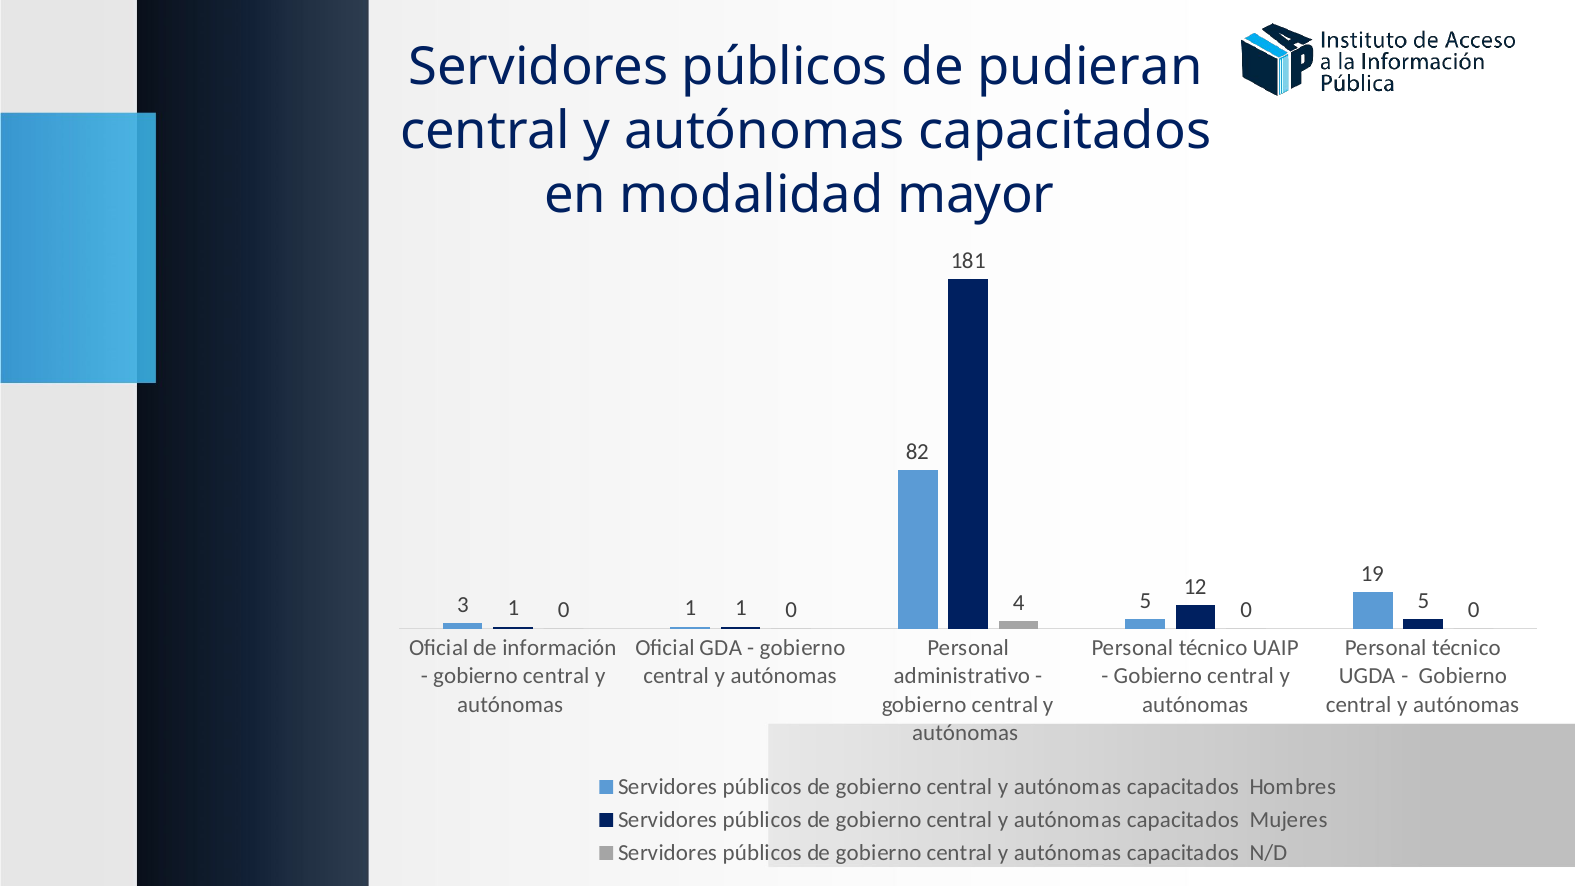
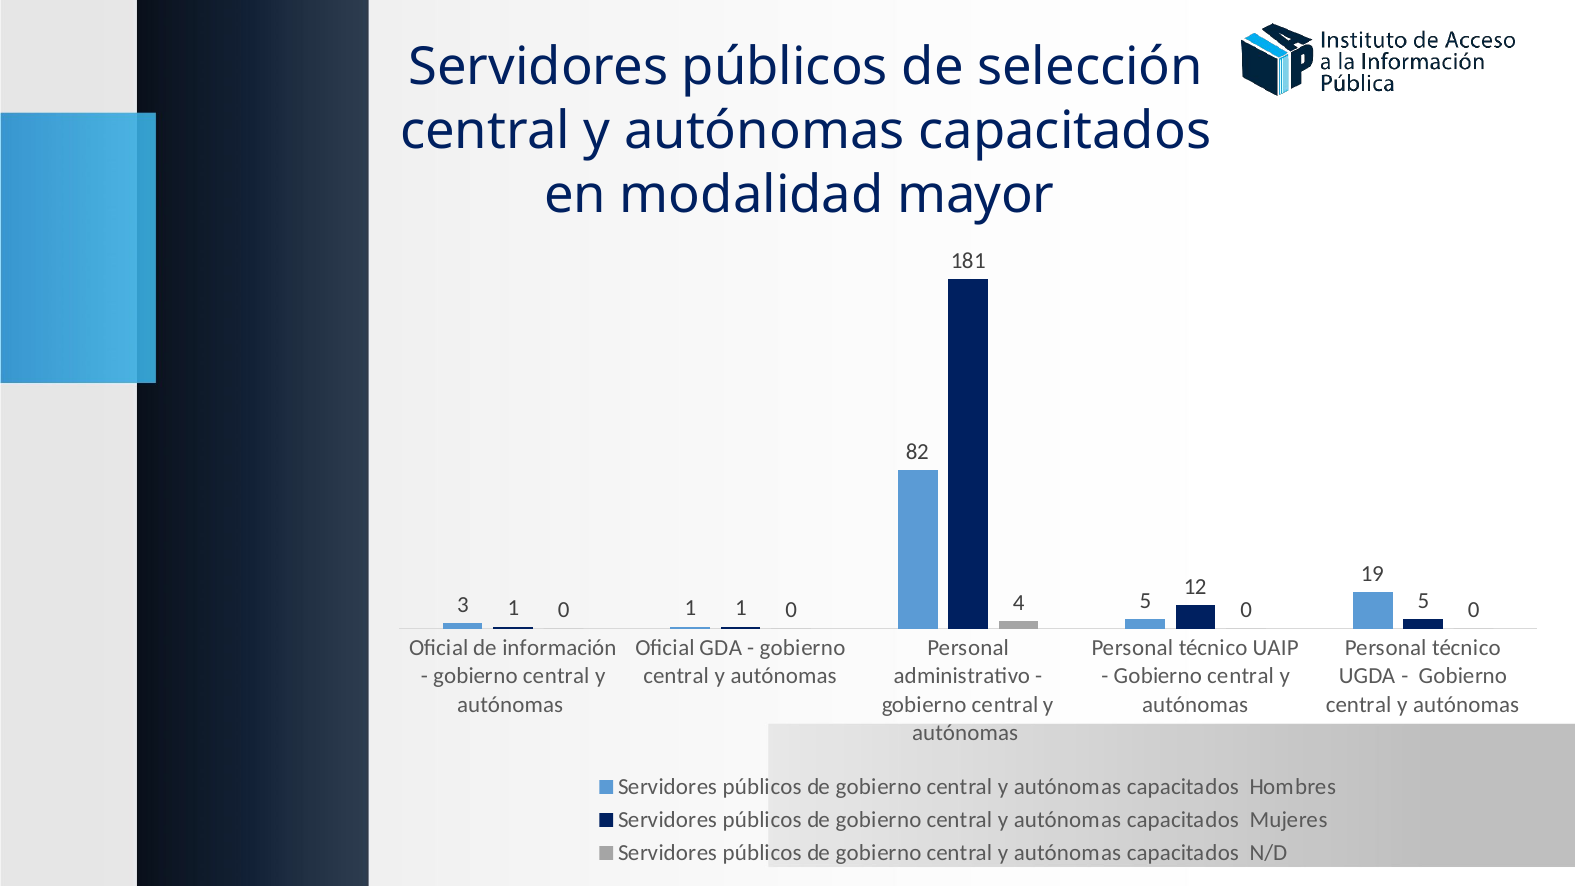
pudieran: pudieran -> selección
